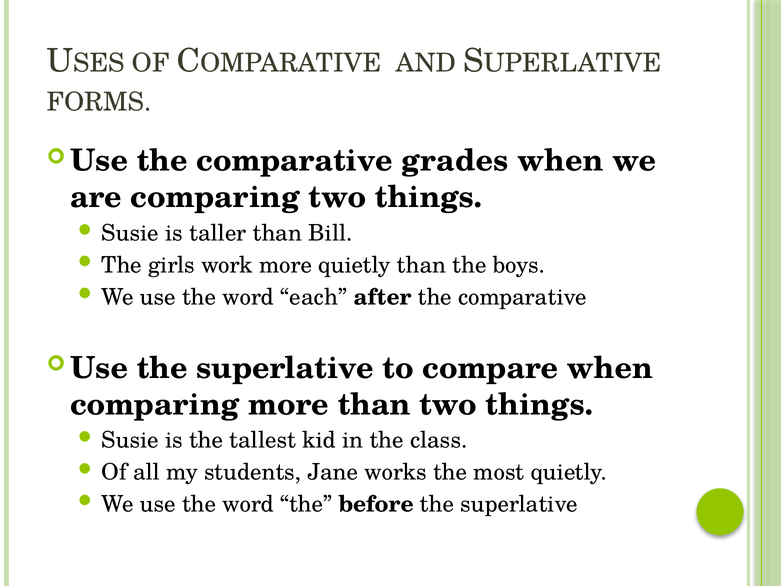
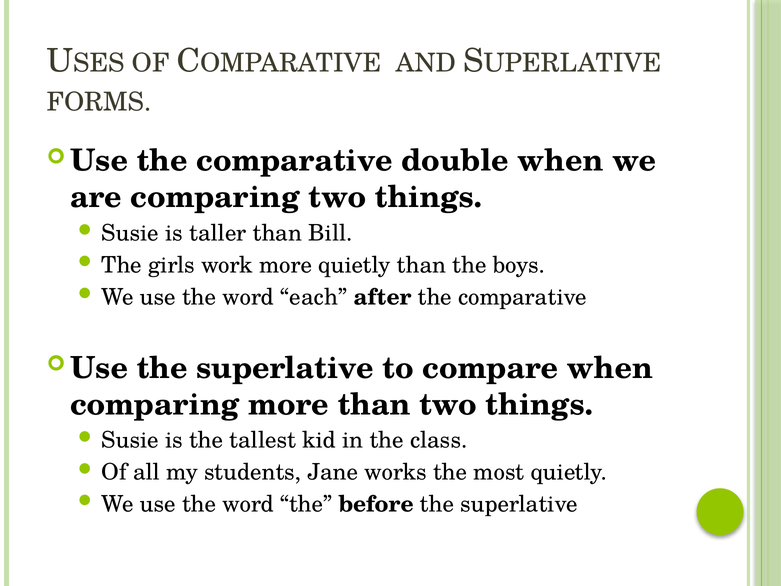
grades: grades -> double
